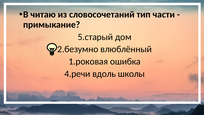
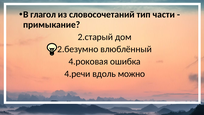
читаю: читаю -> глагол
5.старый: 5.старый -> 2.старый
1.роковая: 1.роковая -> 4.роковая
школы: школы -> можно
